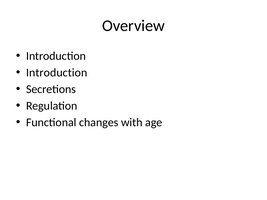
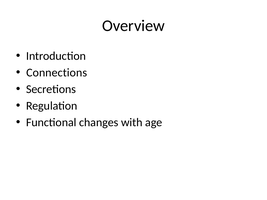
Introduction at (57, 73): Introduction -> Connections
